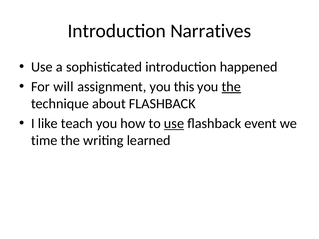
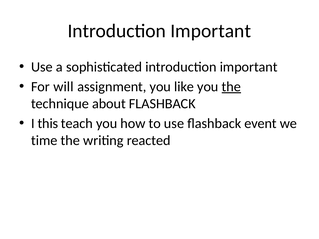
Narratives at (211, 31): Narratives -> Important
sophisticated introduction happened: happened -> important
this: this -> like
like: like -> this
use at (174, 124) underline: present -> none
learned: learned -> reacted
